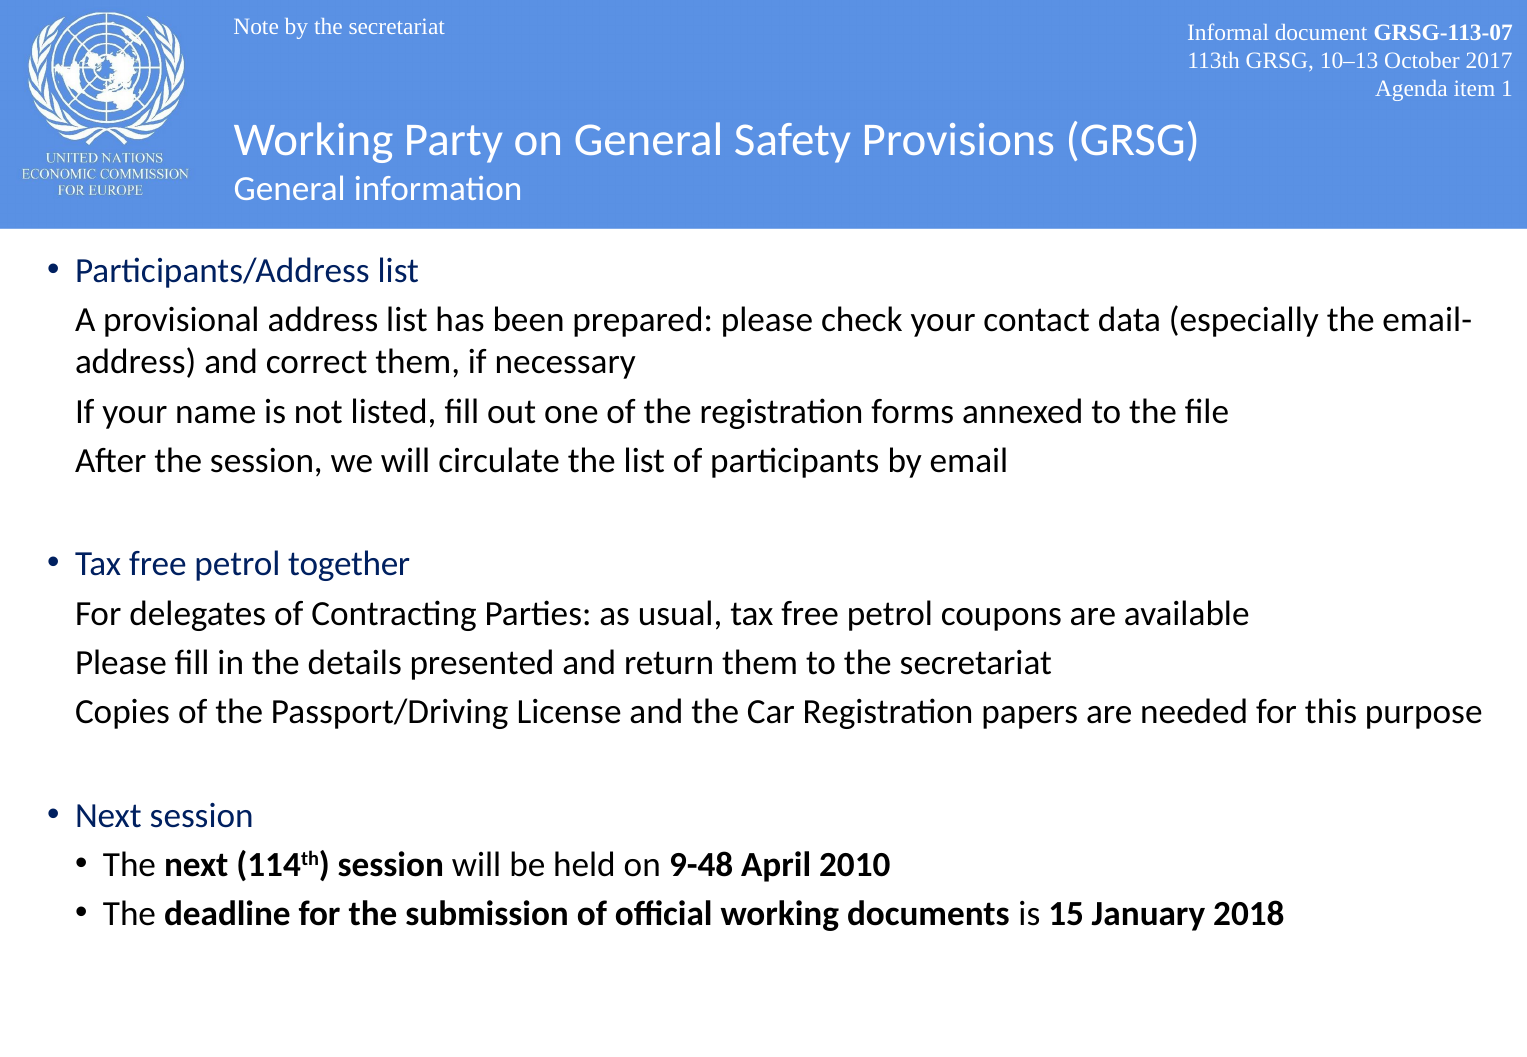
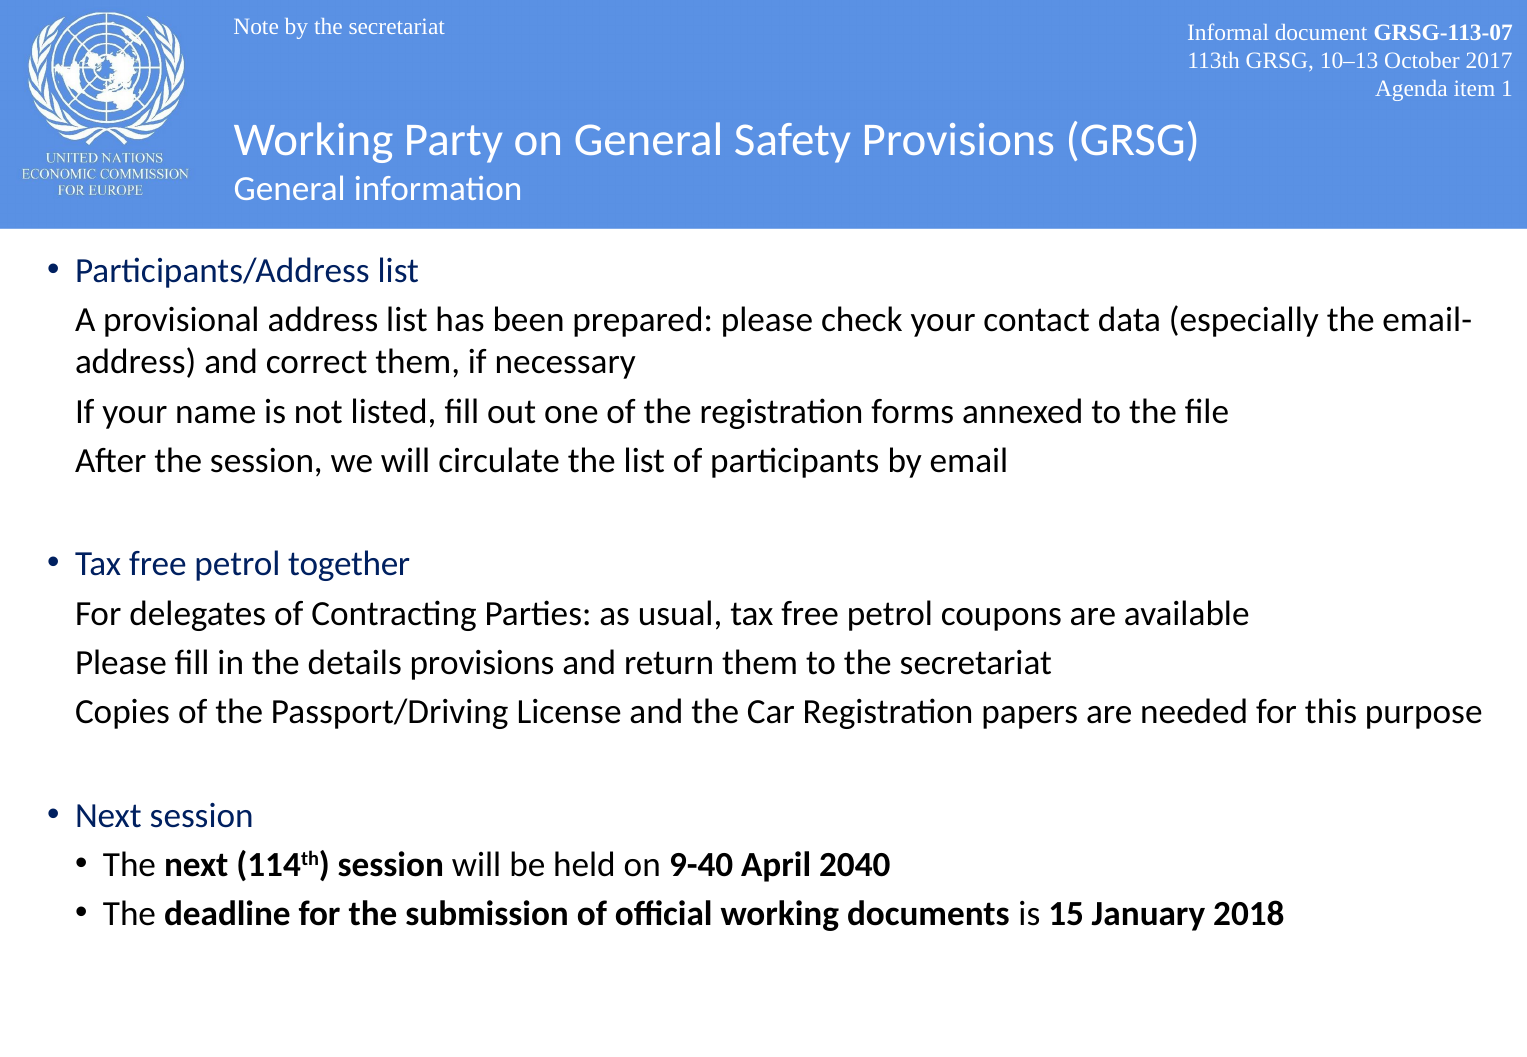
details presented: presented -> provisions
9-48: 9-48 -> 9-40
2010: 2010 -> 2040
